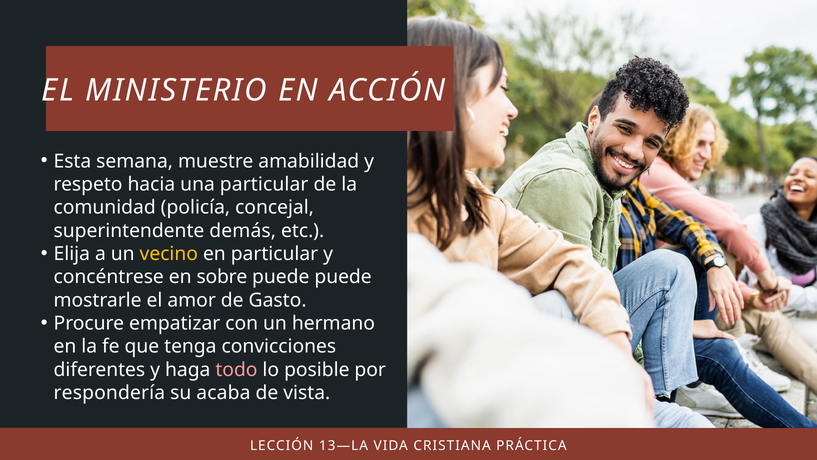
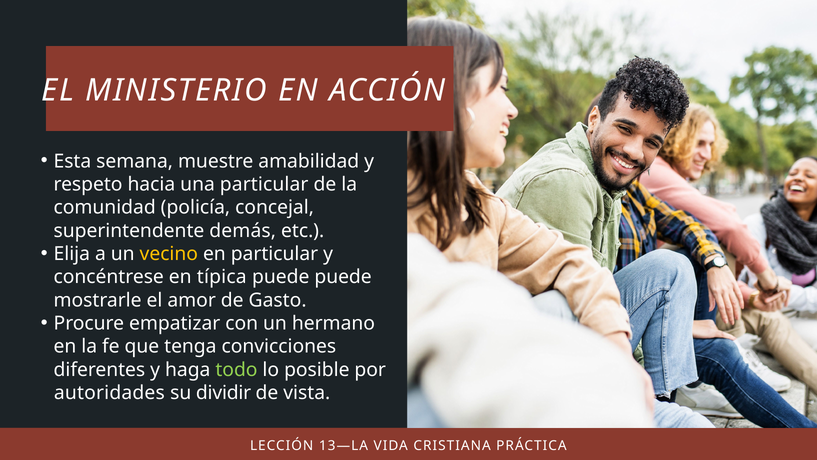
sobre: sobre -> típica
todo colour: pink -> light green
respondería: respondería -> autoridades
acaba: acaba -> dividir
